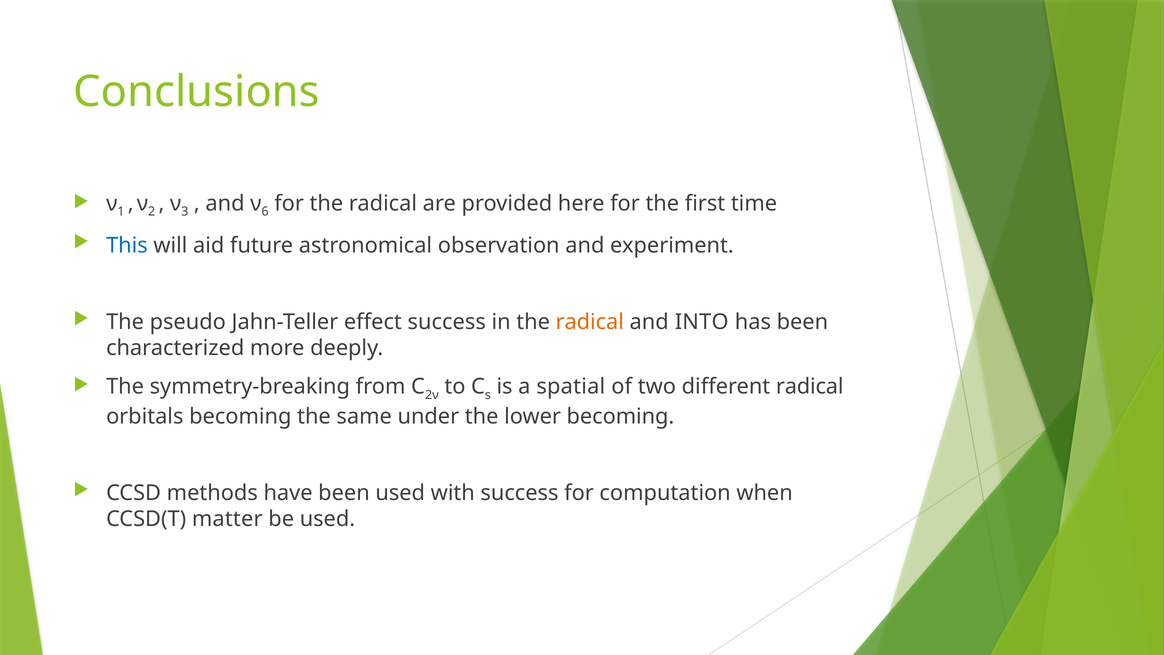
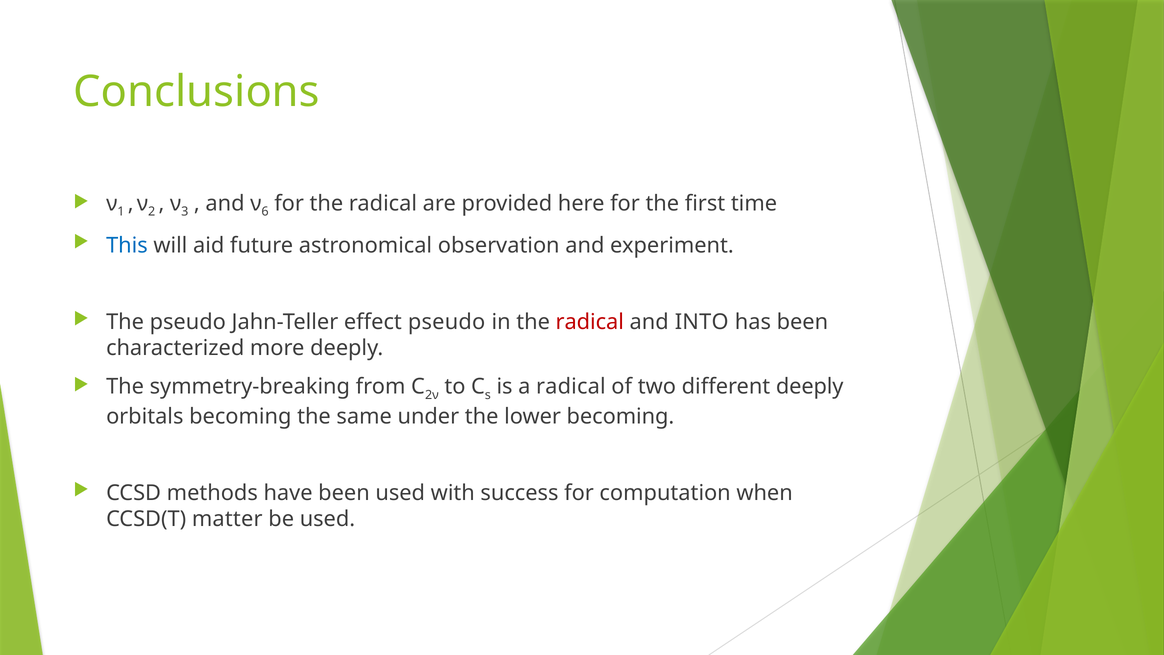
effect success: success -> pseudo
radical at (590, 322) colour: orange -> red
a spatial: spatial -> radical
different radical: radical -> deeply
